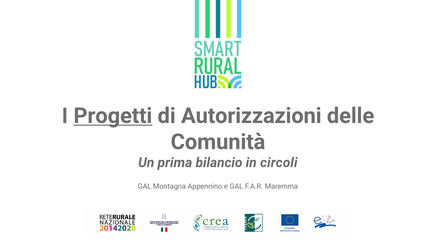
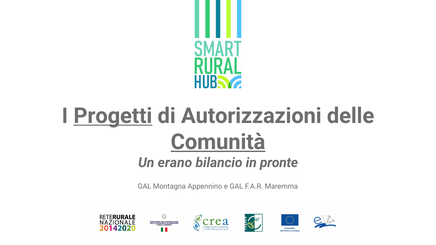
Comunità underline: none -> present
prima: prima -> erano
circoli: circoli -> pronte
